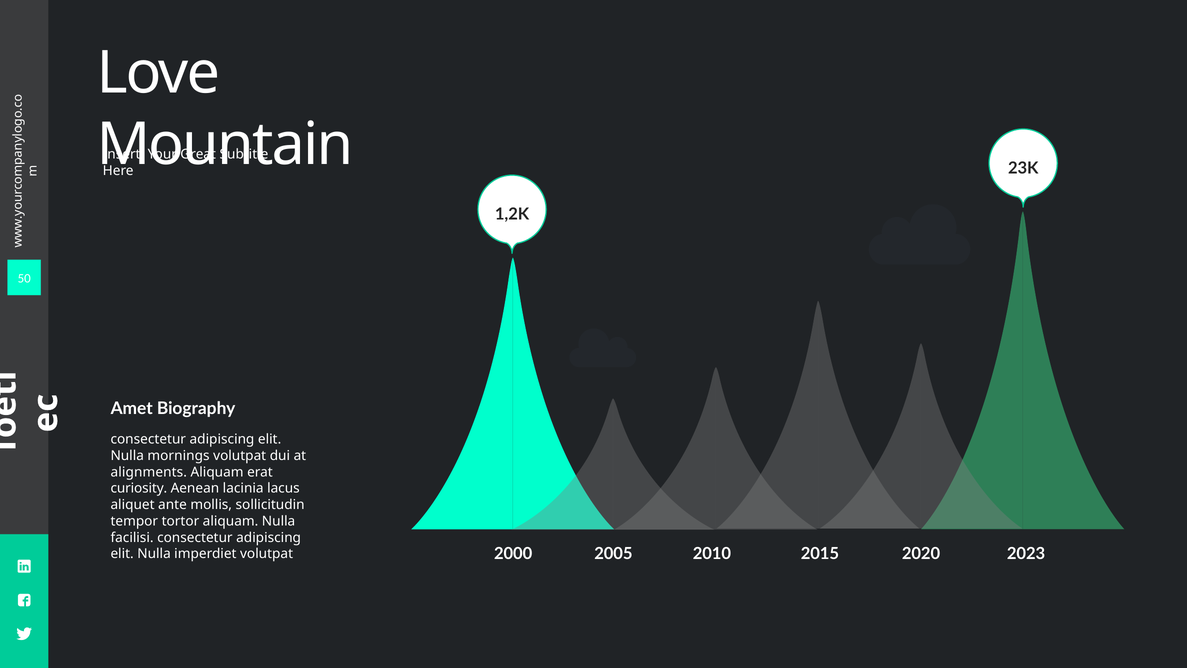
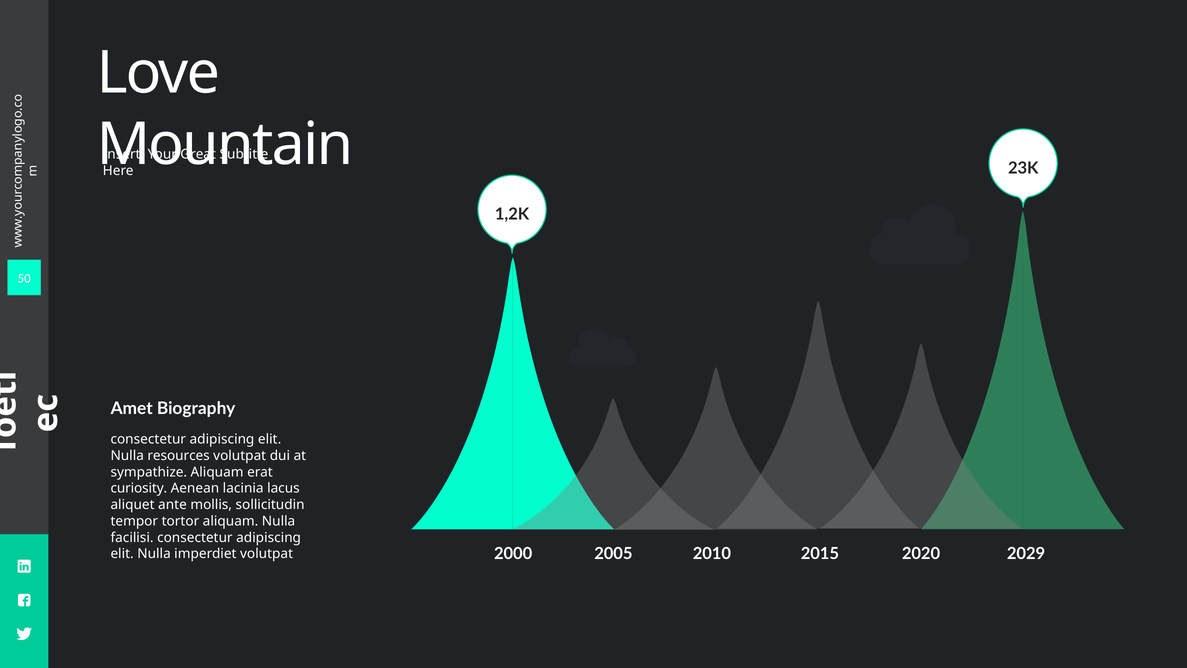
mornings: mornings -> resources
alignments: alignments -> sympathize
2023: 2023 -> 2029
